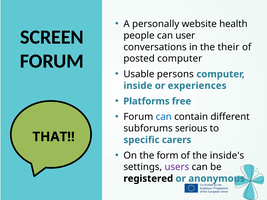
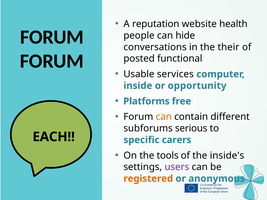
personally: personally -> reputation
SCREEN at (52, 37): SCREEN -> FORUM
user: user -> hide
posted computer: computer -> functional
persons: persons -> services
experiences: experiences -> opportunity
can at (164, 117) colour: blue -> orange
THAT: THAT -> EACH
form: form -> tools
registered colour: black -> orange
